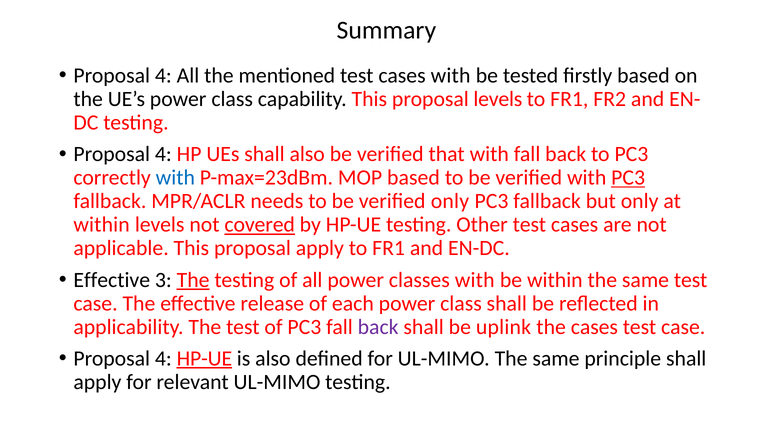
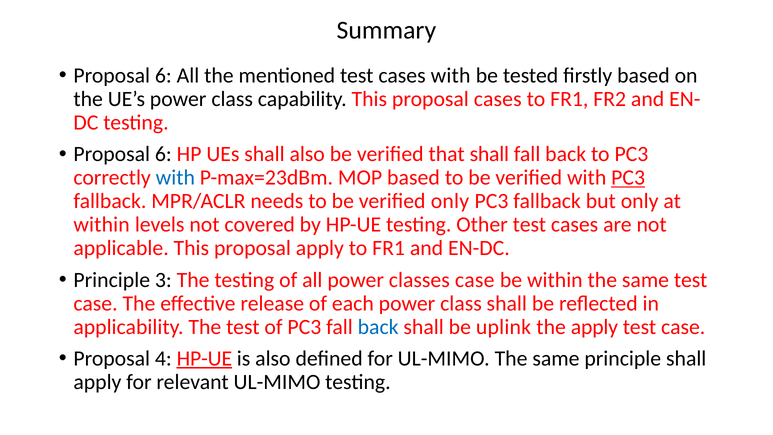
4 at (163, 76): 4 -> 6
proposal levels: levels -> cases
4 at (163, 154): 4 -> 6
that with: with -> shall
covered underline: present -> none
Effective at (112, 280): Effective -> Principle
The at (193, 280) underline: present -> none
classes with: with -> case
back at (378, 327) colour: purple -> blue
the cases: cases -> apply
